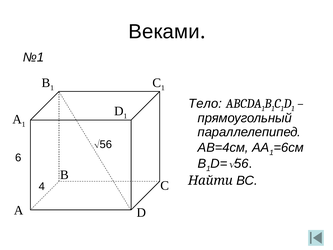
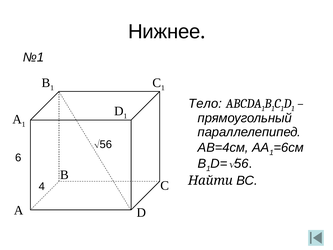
Веками: Веками -> Нижнее
